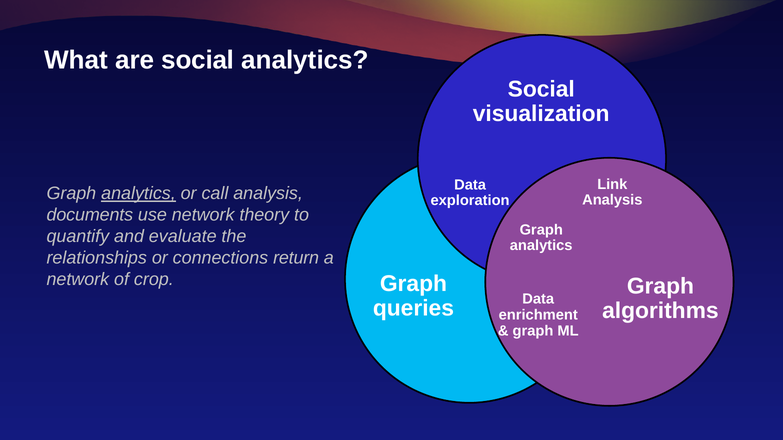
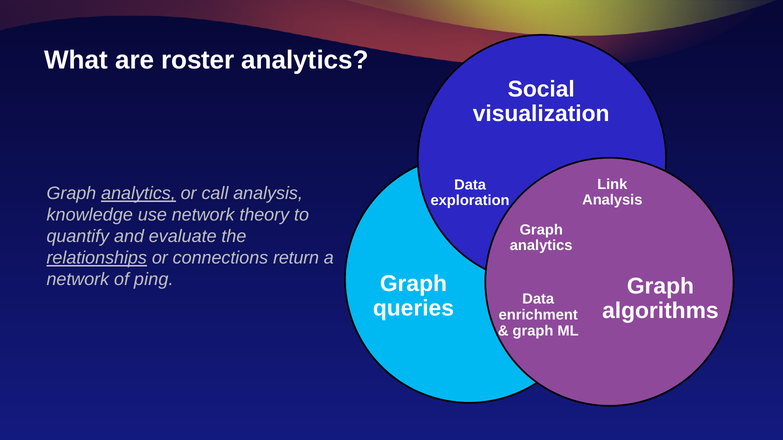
are social: social -> roster
documents: documents -> knowledge
relationships underline: none -> present
crop: crop -> ping
